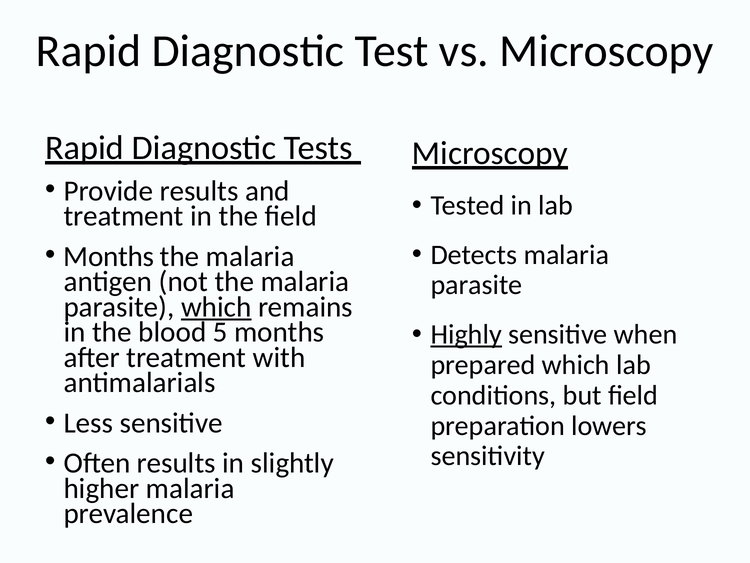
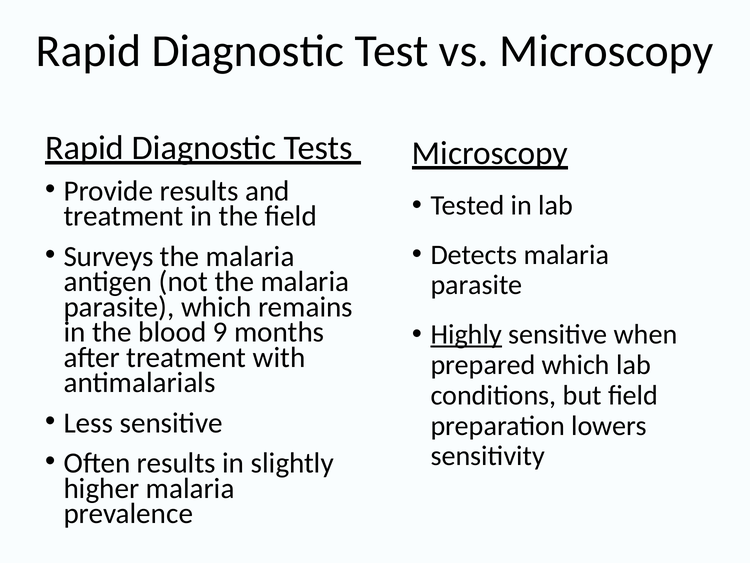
Months at (109, 256): Months -> Surveys
which at (216, 307) underline: present -> none
5: 5 -> 9
